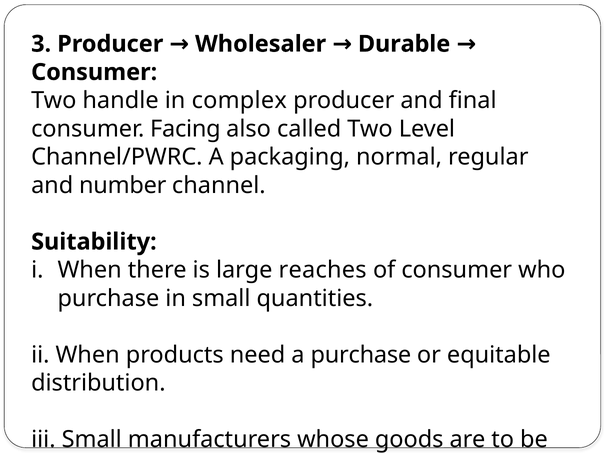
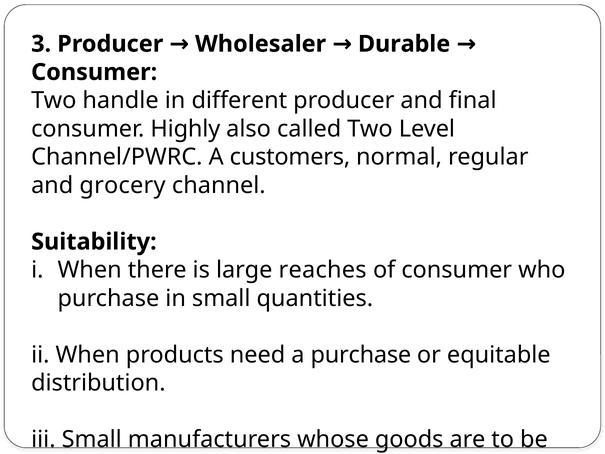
complex at (239, 100): complex -> different
Facing: Facing -> Highly
packaging: packaging -> customers
number: number -> grocery
